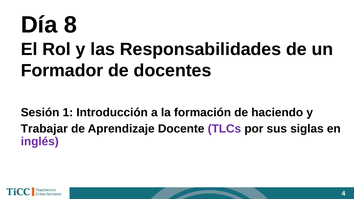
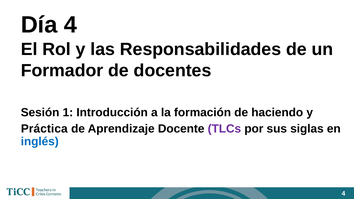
Día 8: 8 -> 4
Trabajar: Trabajar -> Práctica
inglés colour: purple -> blue
